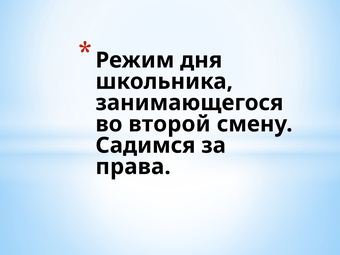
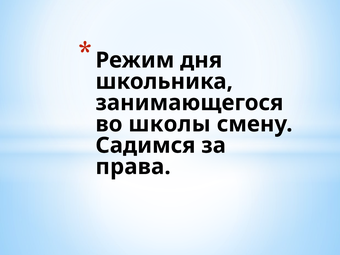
второй: второй -> школы
